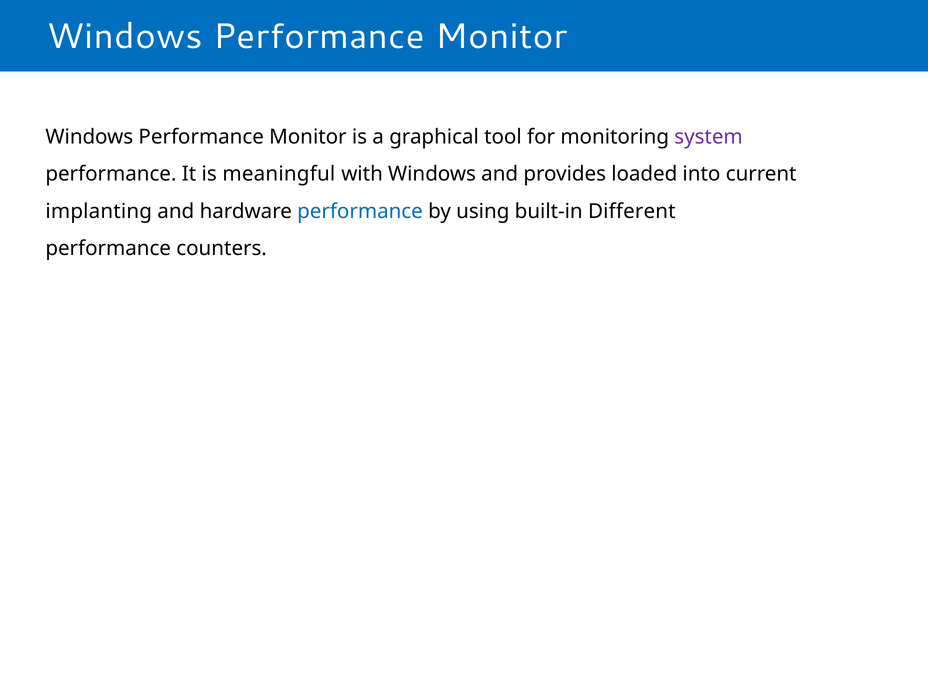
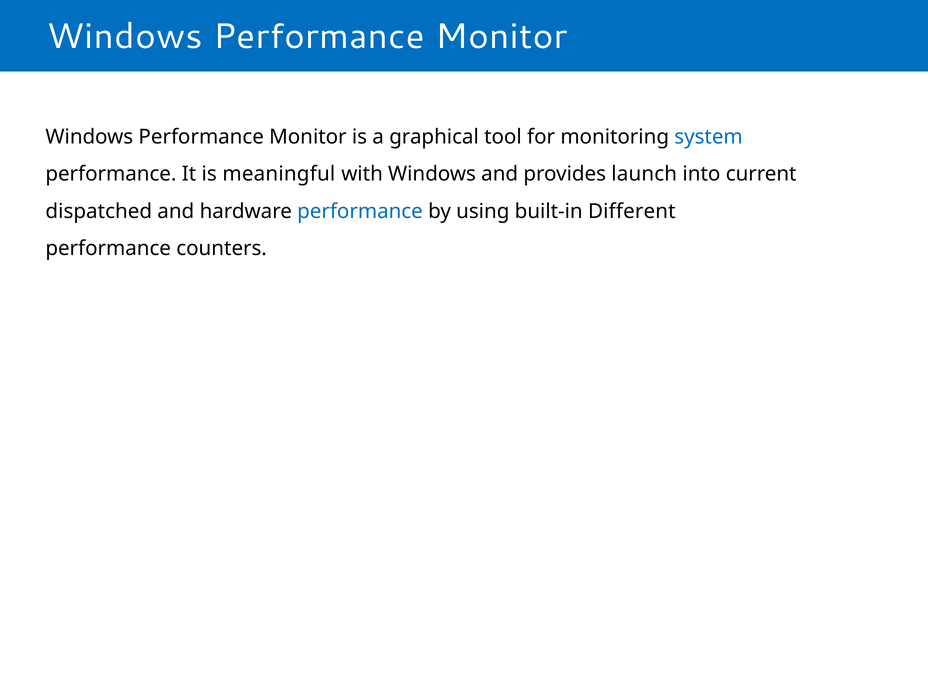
system colour: purple -> blue
loaded: loaded -> launch
implanting: implanting -> dispatched
